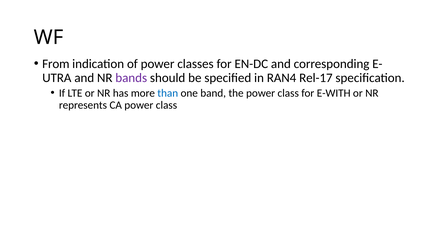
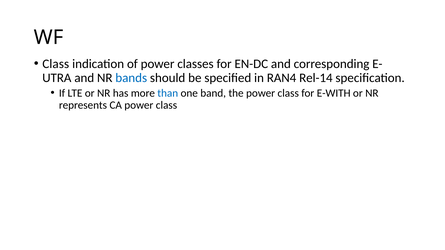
From at (56, 64): From -> Class
bands colour: purple -> blue
Rel-17: Rel-17 -> Rel-14
